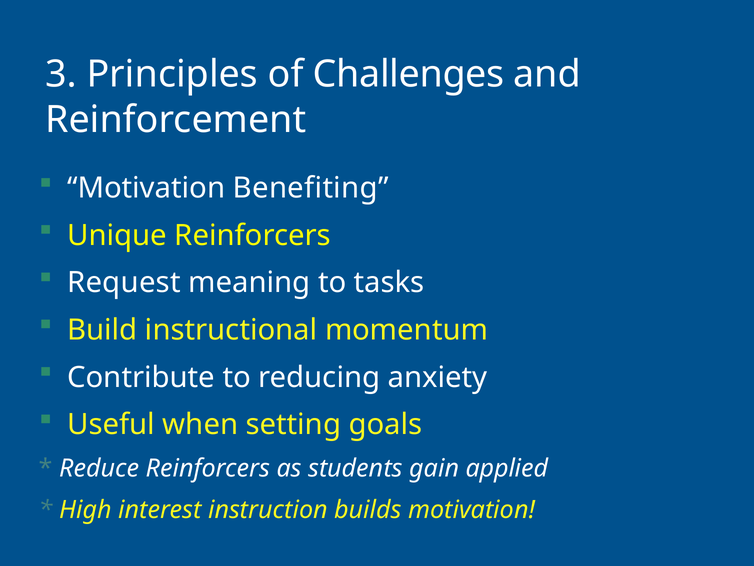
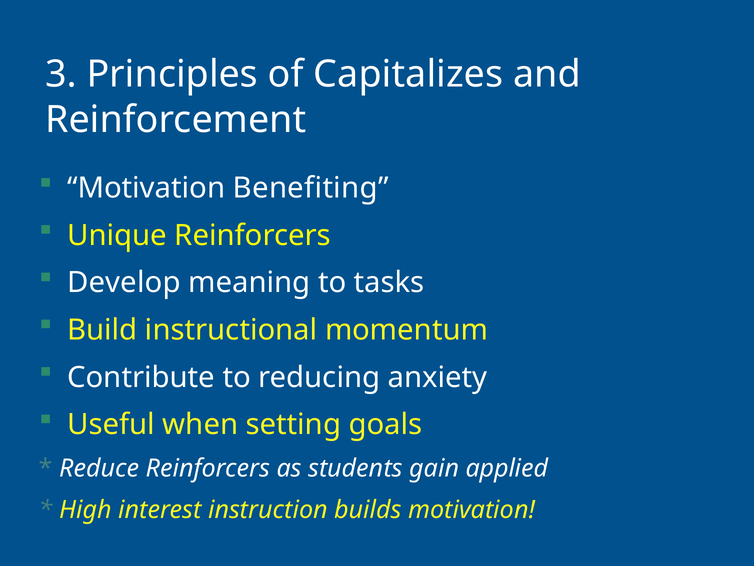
Challenges: Challenges -> Capitalizes
Request: Request -> Develop
